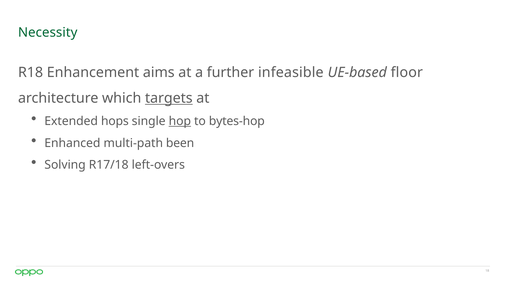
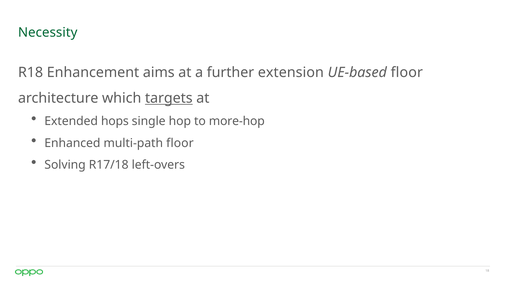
infeasible: infeasible -> extension
hop underline: present -> none
bytes-hop: bytes-hop -> more-hop
multi-path been: been -> floor
